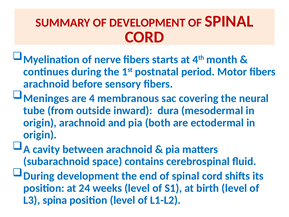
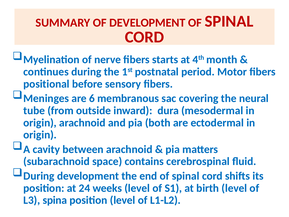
arachnoid at (46, 84): arachnoid -> positional
4: 4 -> 6
